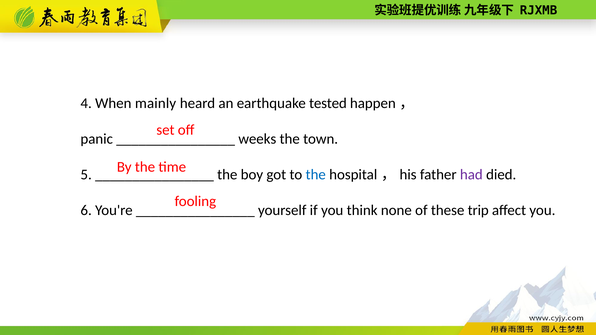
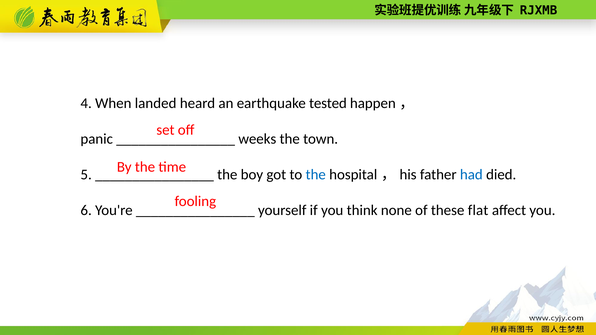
mainly: mainly -> landed
had colour: purple -> blue
trip: trip -> flat
